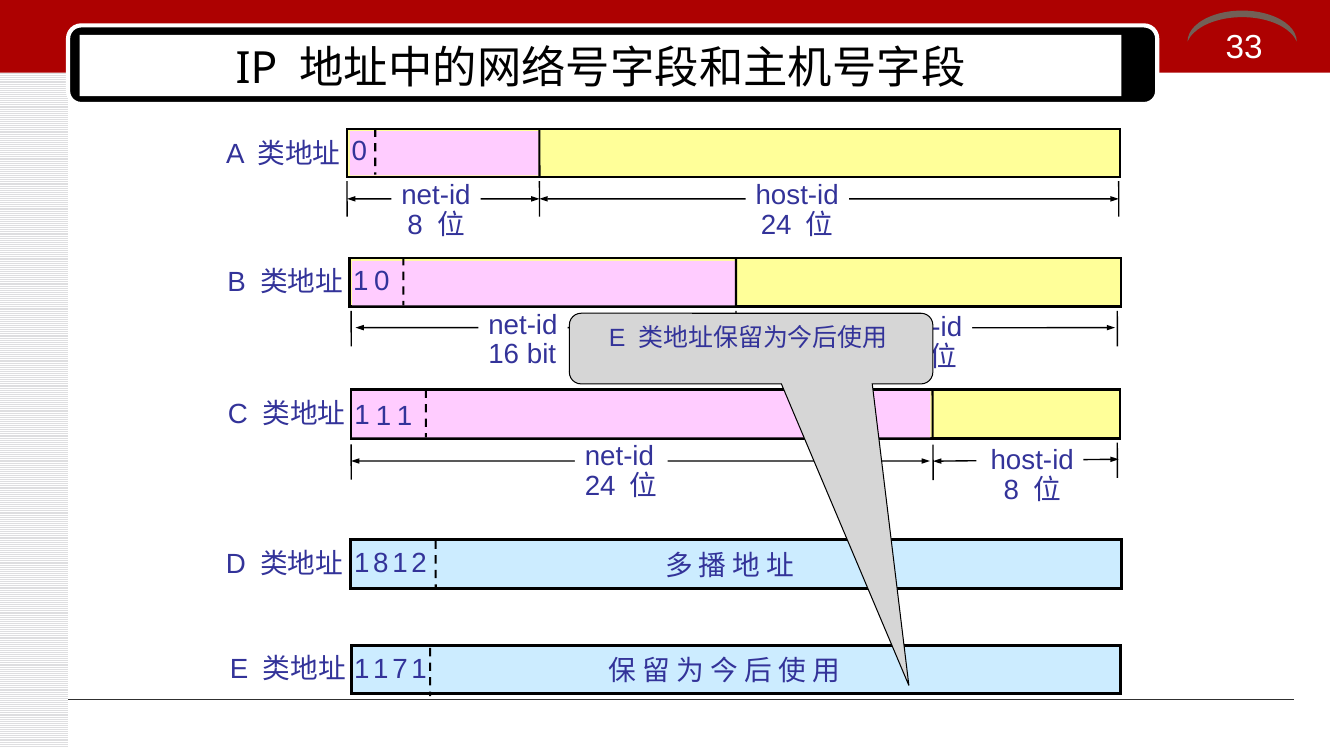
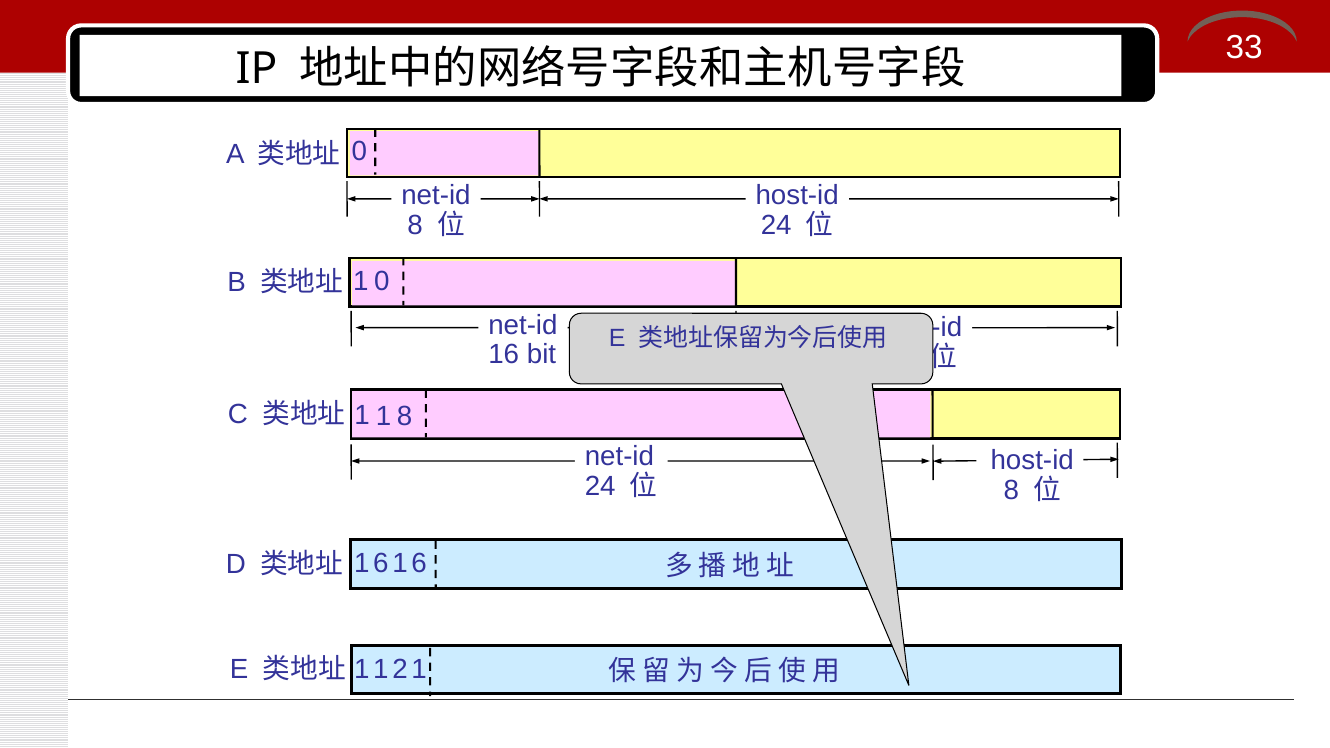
1 at (405, 416): 1 -> 8
8 at (381, 563): 8 -> 6
2 at (419, 563): 2 -> 6
7: 7 -> 2
